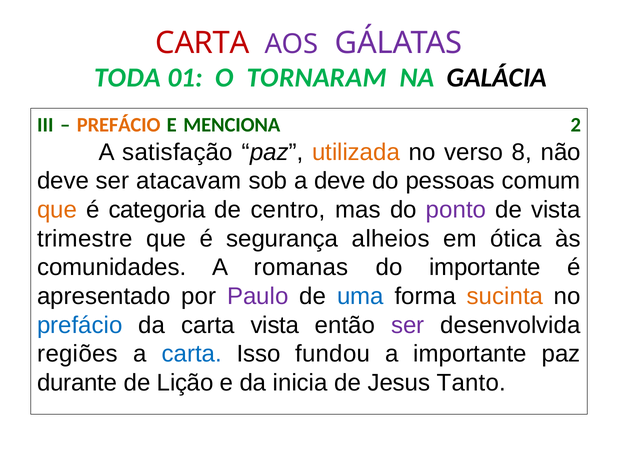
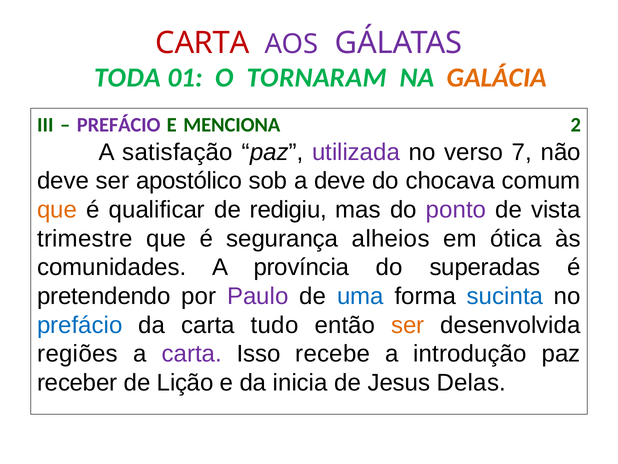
GALÁCIA colour: black -> orange
PREFÁCIO at (119, 125) colour: orange -> purple
utilizada colour: orange -> purple
8: 8 -> 7
atacavam: atacavam -> apostólico
pessoas: pessoas -> chocava
categoria: categoria -> qualificar
centro: centro -> redigiu
romanas: romanas -> província
do importante: importante -> superadas
apresentado: apresentado -> pretendendo
sucinta colour: orange -> blue
carta vista: vista -> tudo
ser at (408, 325) colour: purple -> orange
carta at (192, 354) colour: blue -> purple
fundou: fundou -> recebe
a importante: importante -> introdução
durante: durante -> receber
Tanto: Tanto -> Delas
